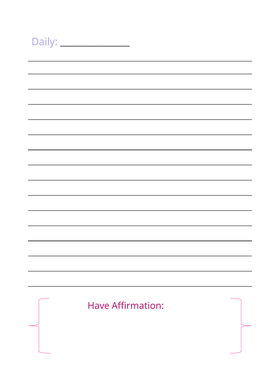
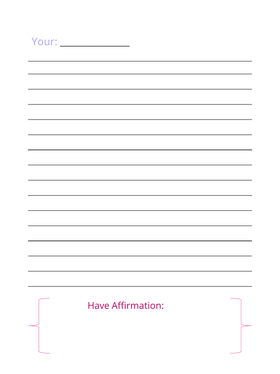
Daily: Daily -> Your
